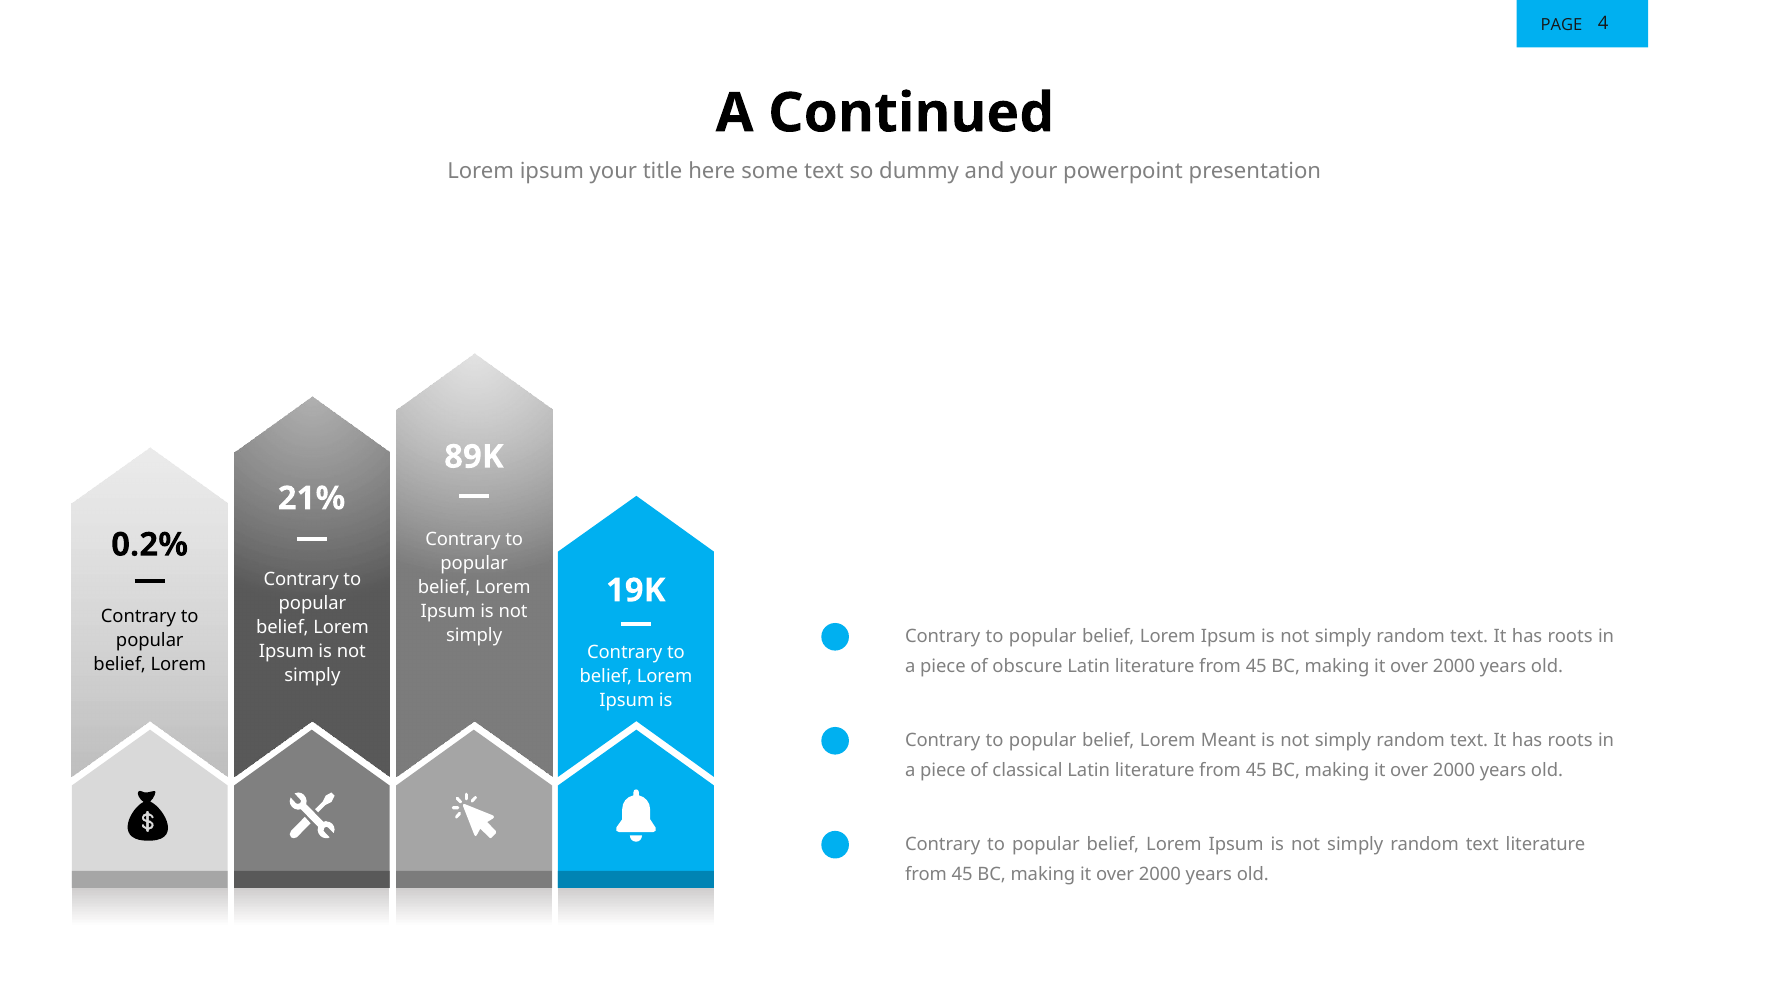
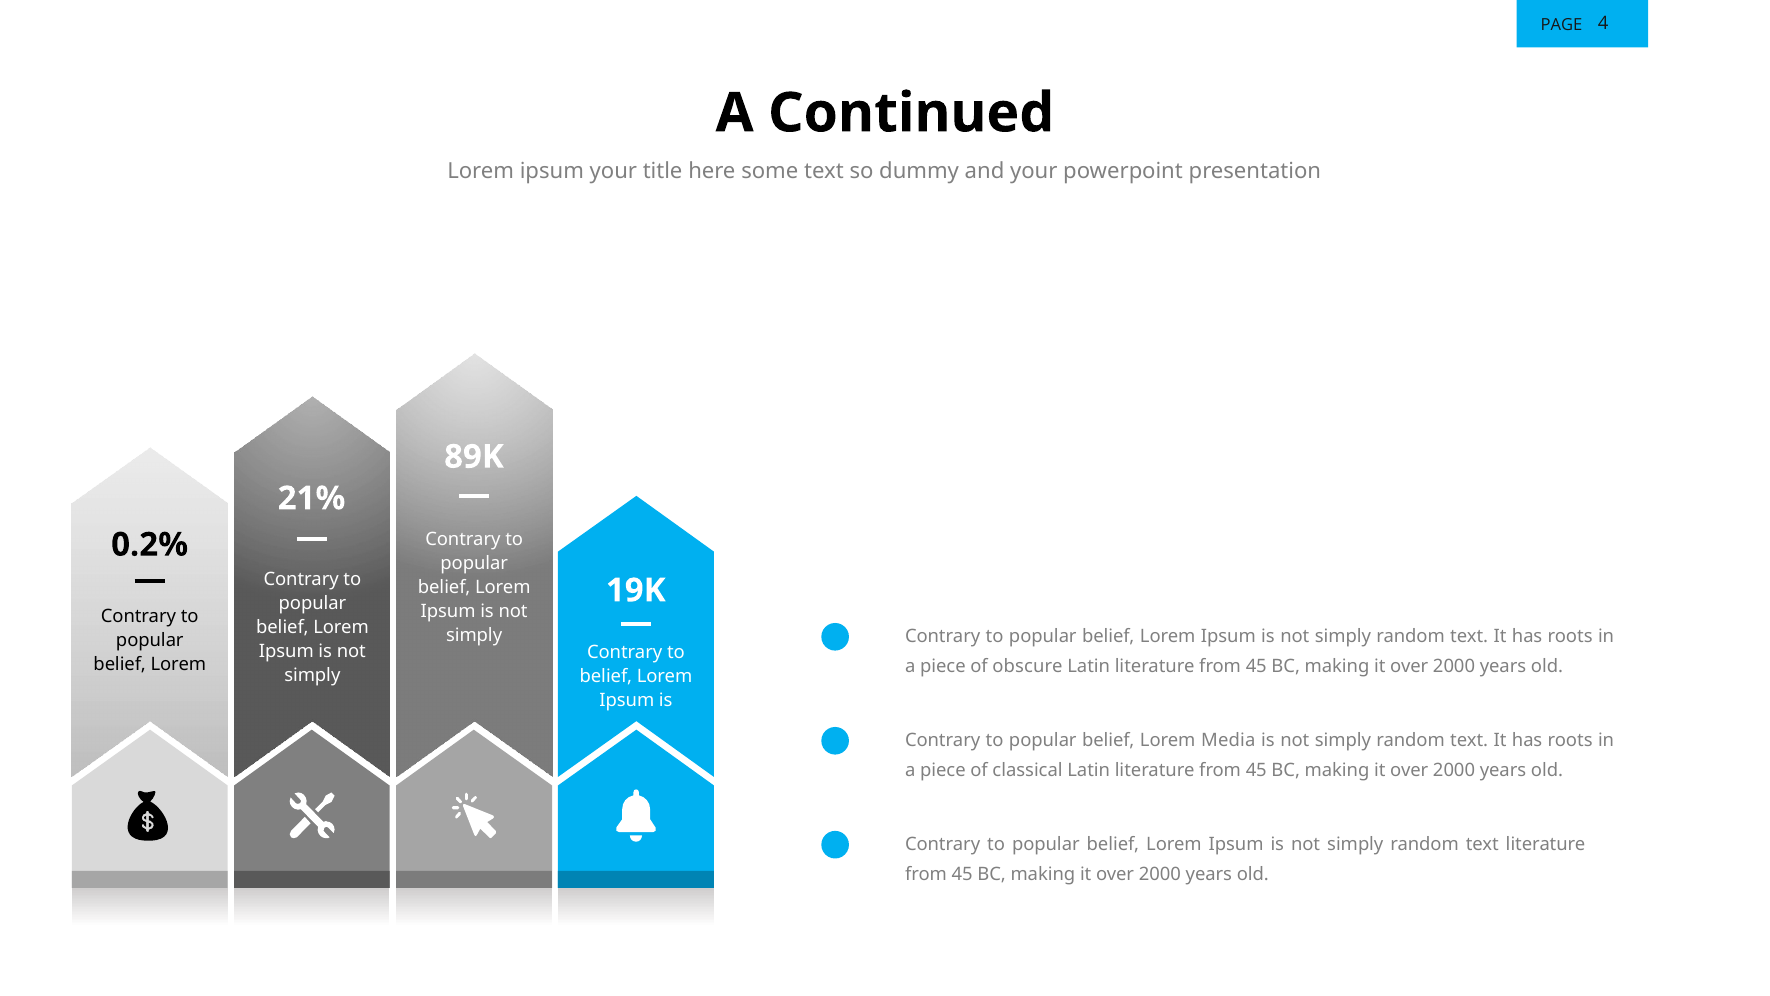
Meant: Meant -> Media
